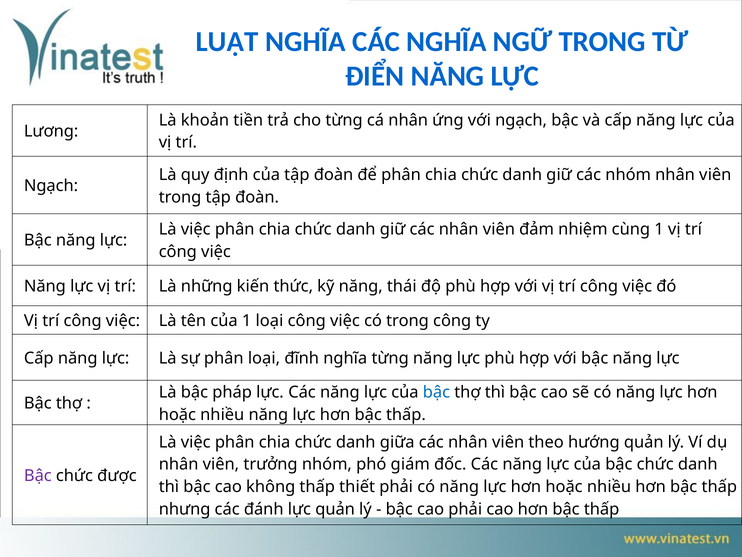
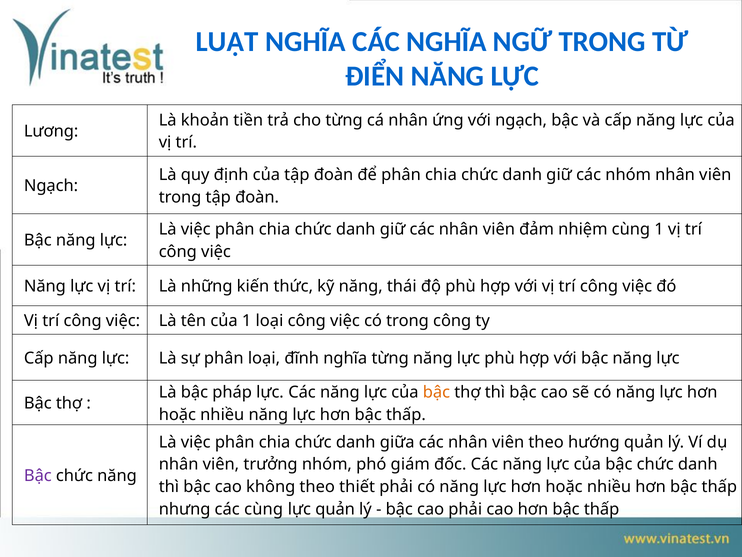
bậc at (436, 392) colour: blue -> orange
chức được: được -> năng
không thấp: thấp -> theo
các đánh: đánh -> cùng
